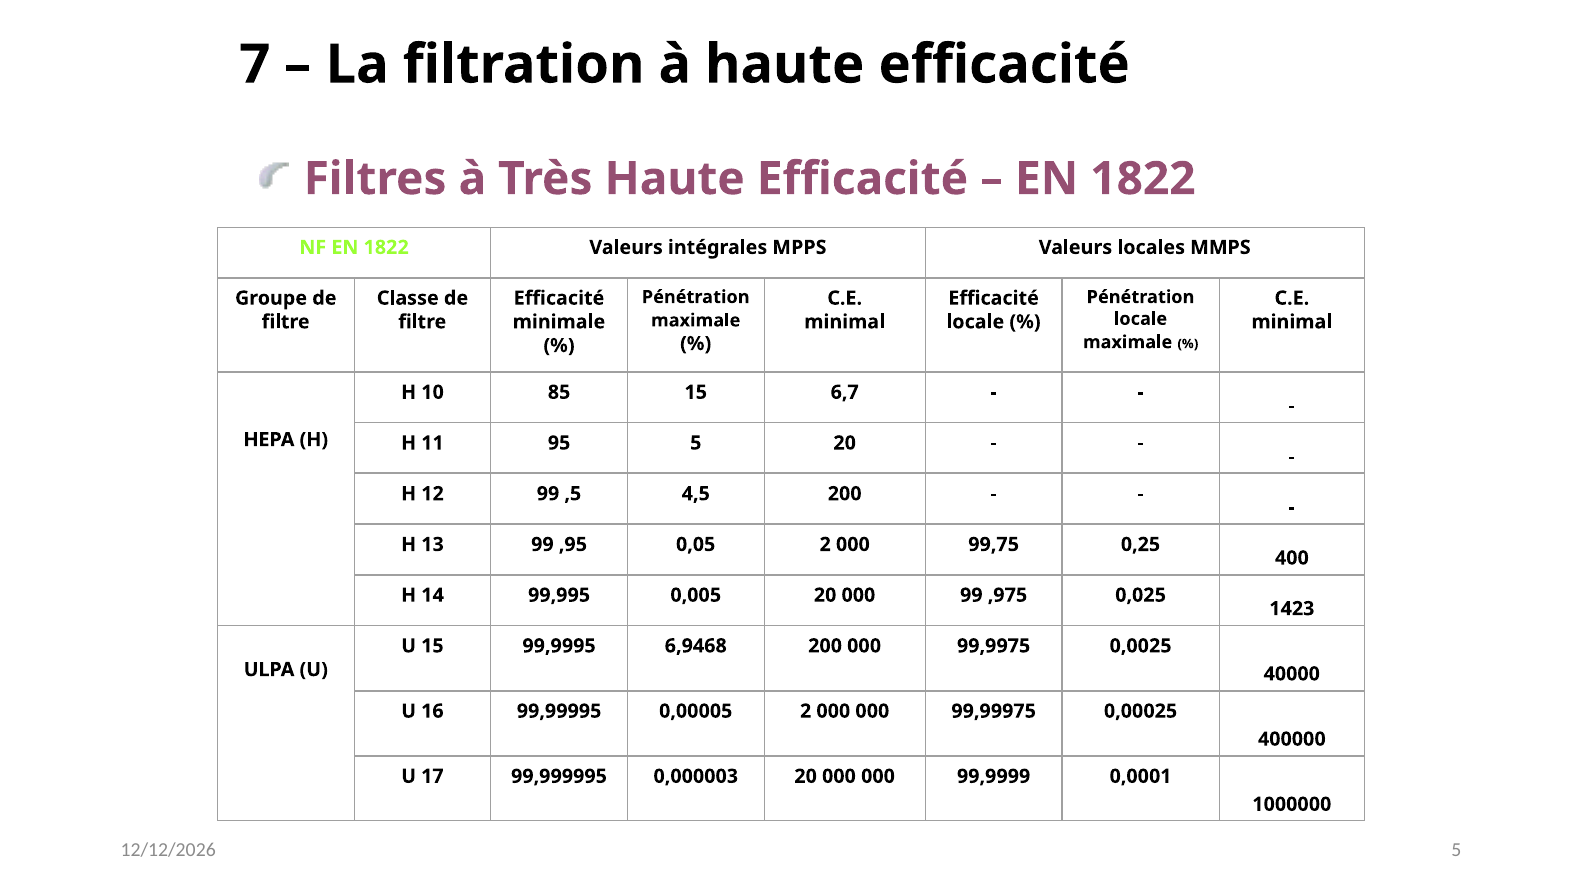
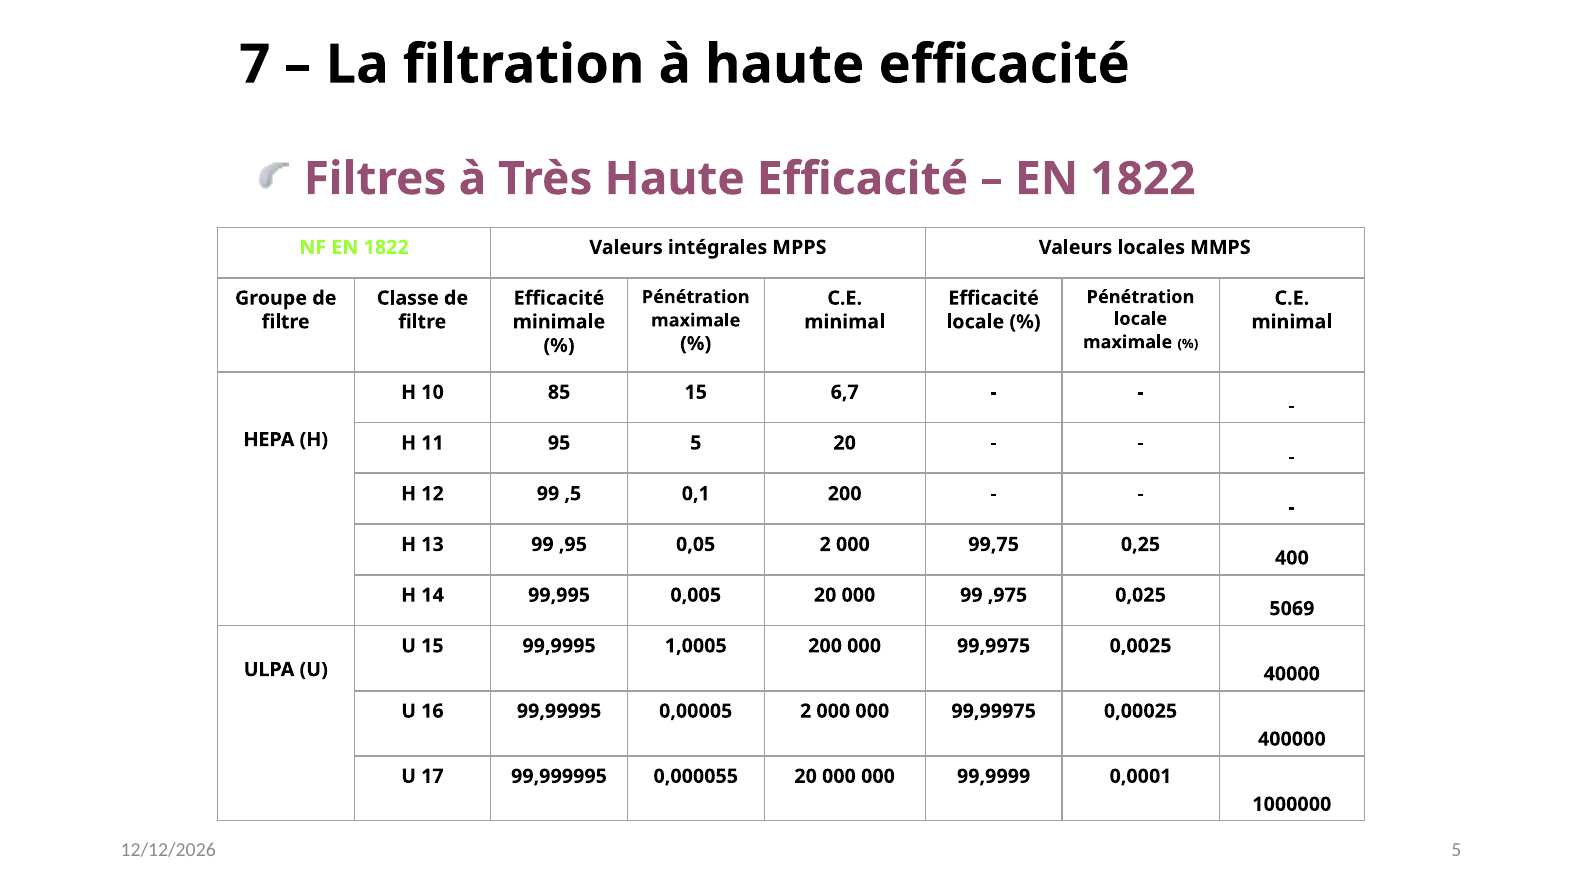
4,5: 4,5 -> 0,1
1423: 1423 -> 5069
6,9468: 6,9468 -> 1,0005
0,000003: 0,000003 -> 0,000055
